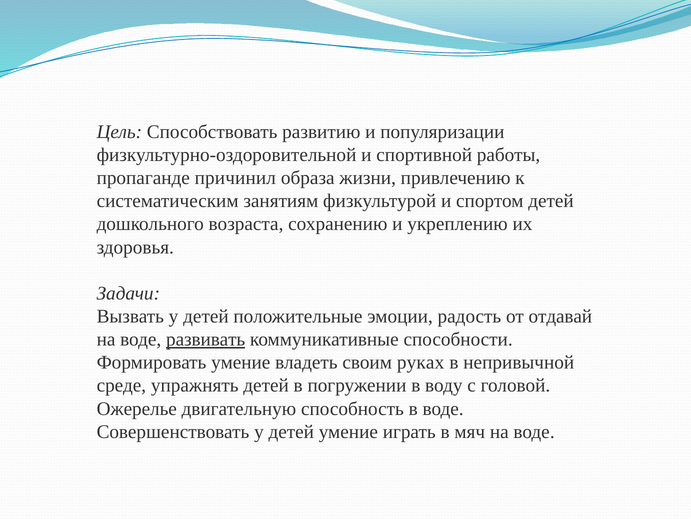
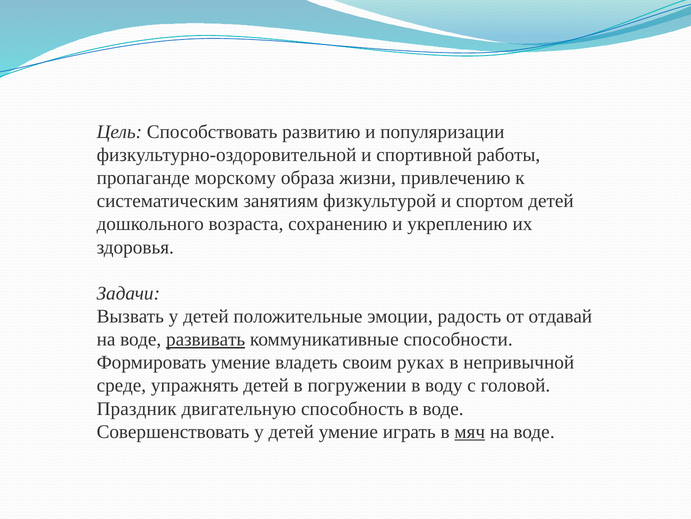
причинил: причинил -> морскому
Ожерелье: Ожерелье -> Праздник
мяч underline: none -> present
